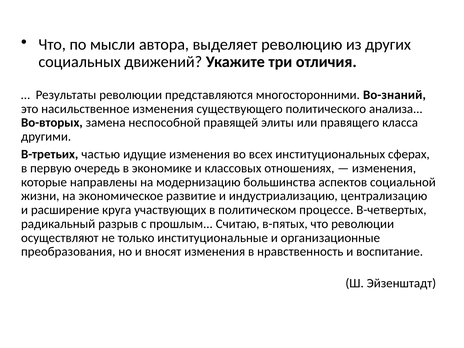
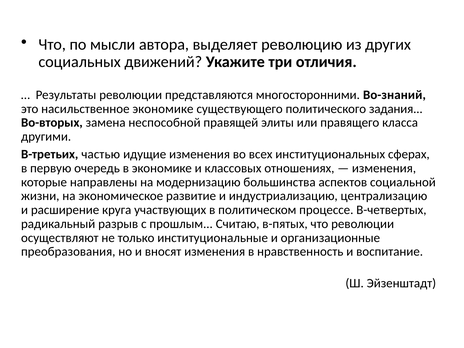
насильственное изменения: изменения -> экономике
анализа: анализа -> задания
